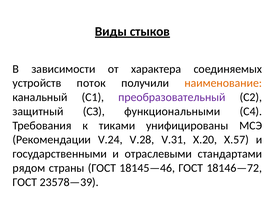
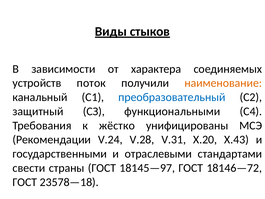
преобразовательный colour: purple -> blue
тиками: тиками -> жёстко
Х.57: Х.57 -> Х.43
рядом: рядом -> свести
18145—46: 18145—46 -> 18145—97
23578—39: 23578—39 -> 23578—18
